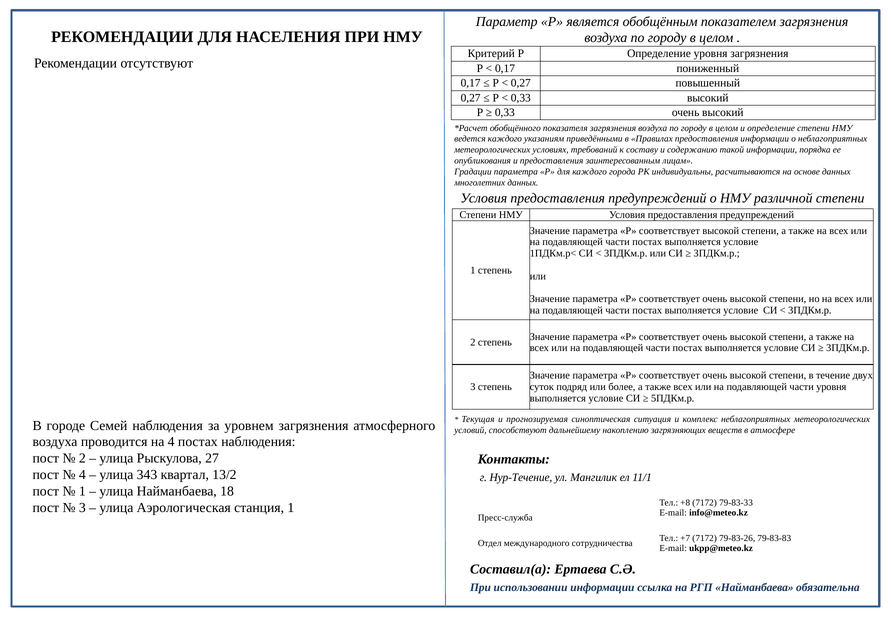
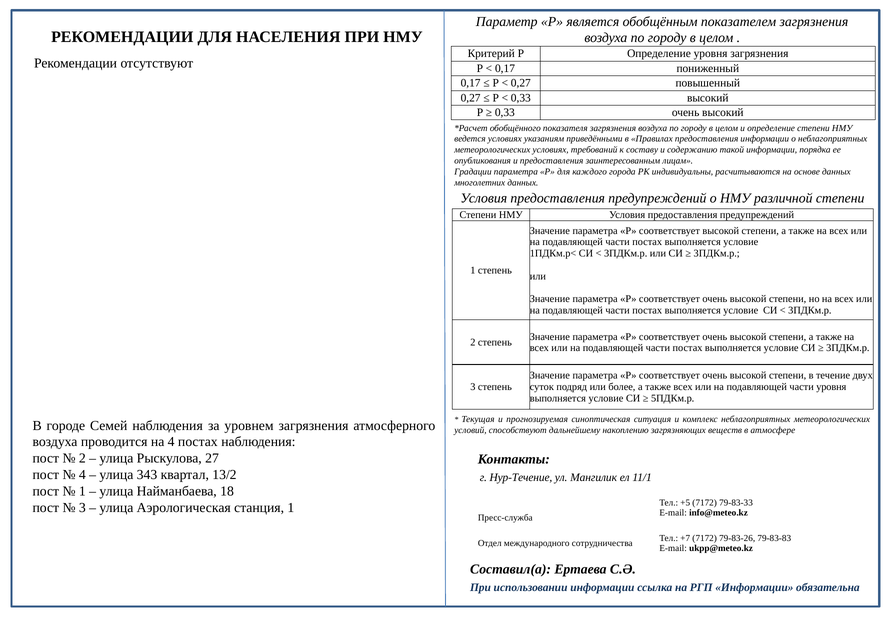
ведется каждого: каждого -> условиях
+8: +8 -> +5
РГП Найманбаева: Найманбаева -> Информации
